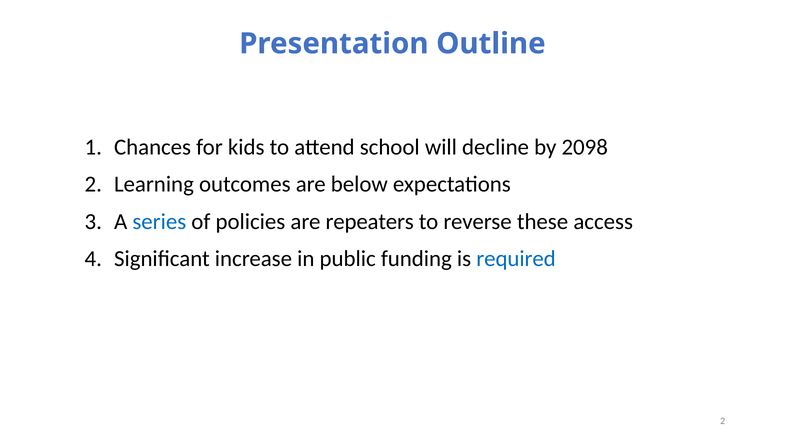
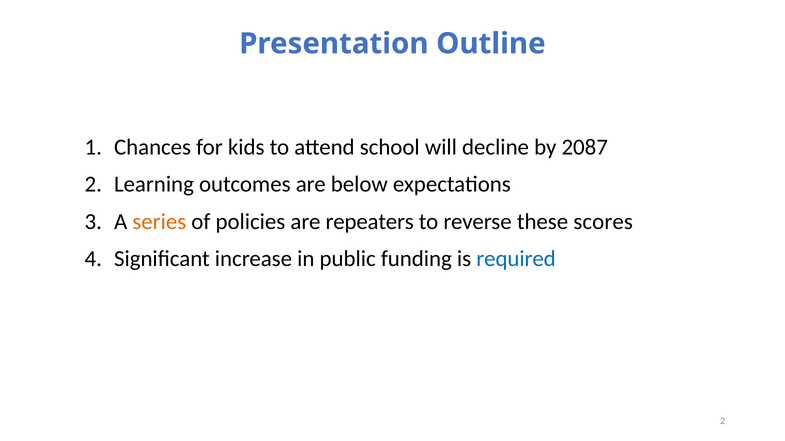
2098: 2098 -> 2087
series colour: blue -> orange
access: access -> scores
